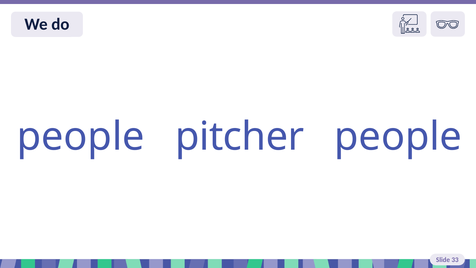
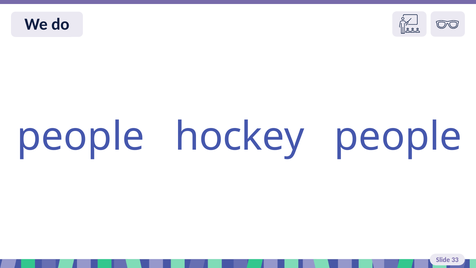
pitcher: pitcher -> hockey
